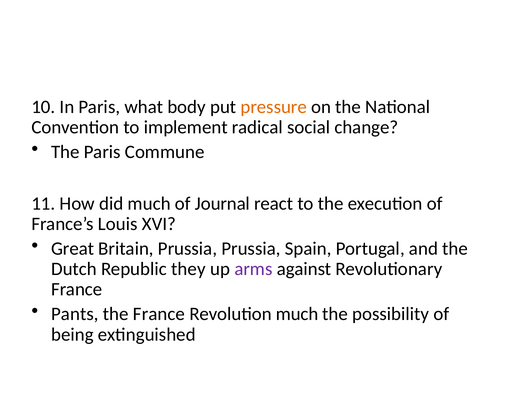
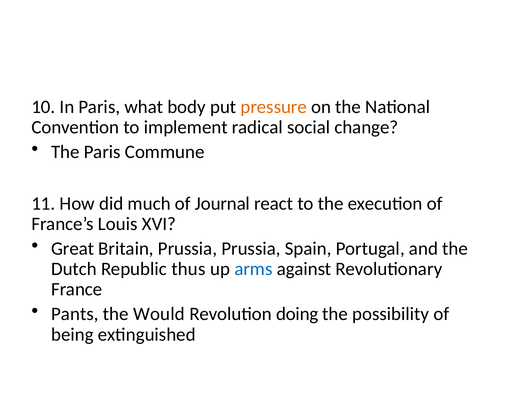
they: they -> thus
arms colour: purple -> blue
the France: France -> Would
Revolution much: much -> doing
